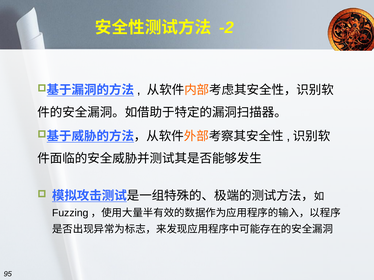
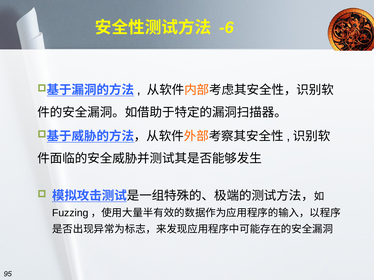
-2: -2 -> -6
